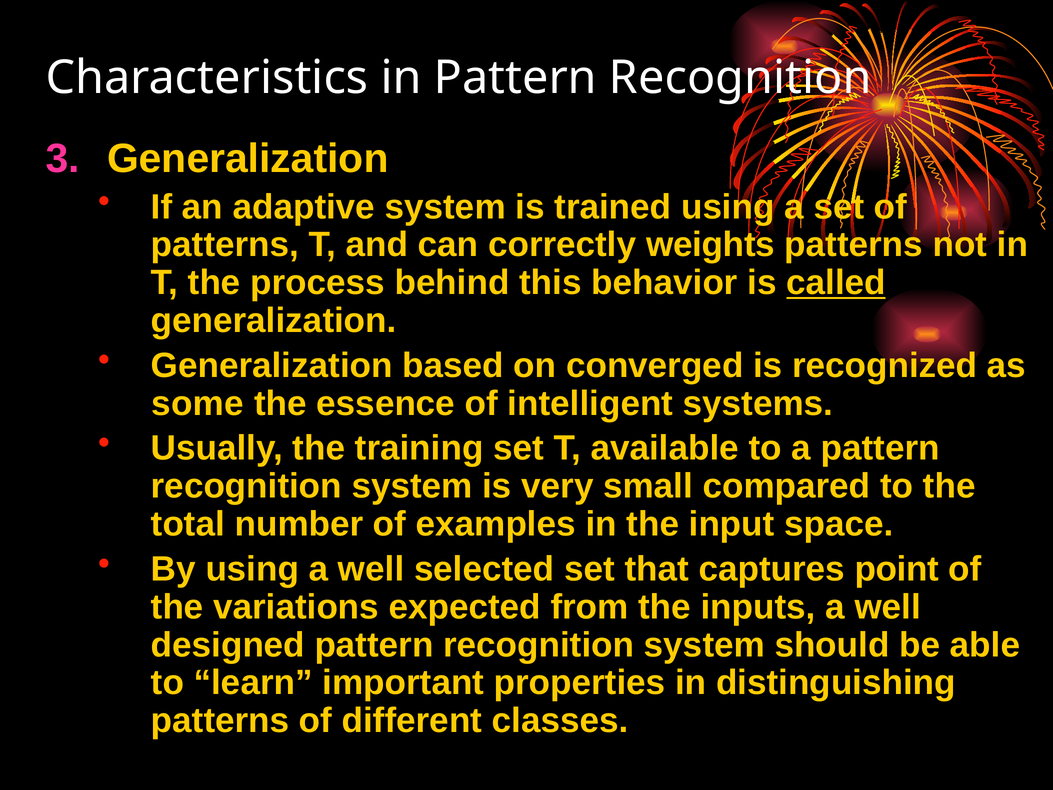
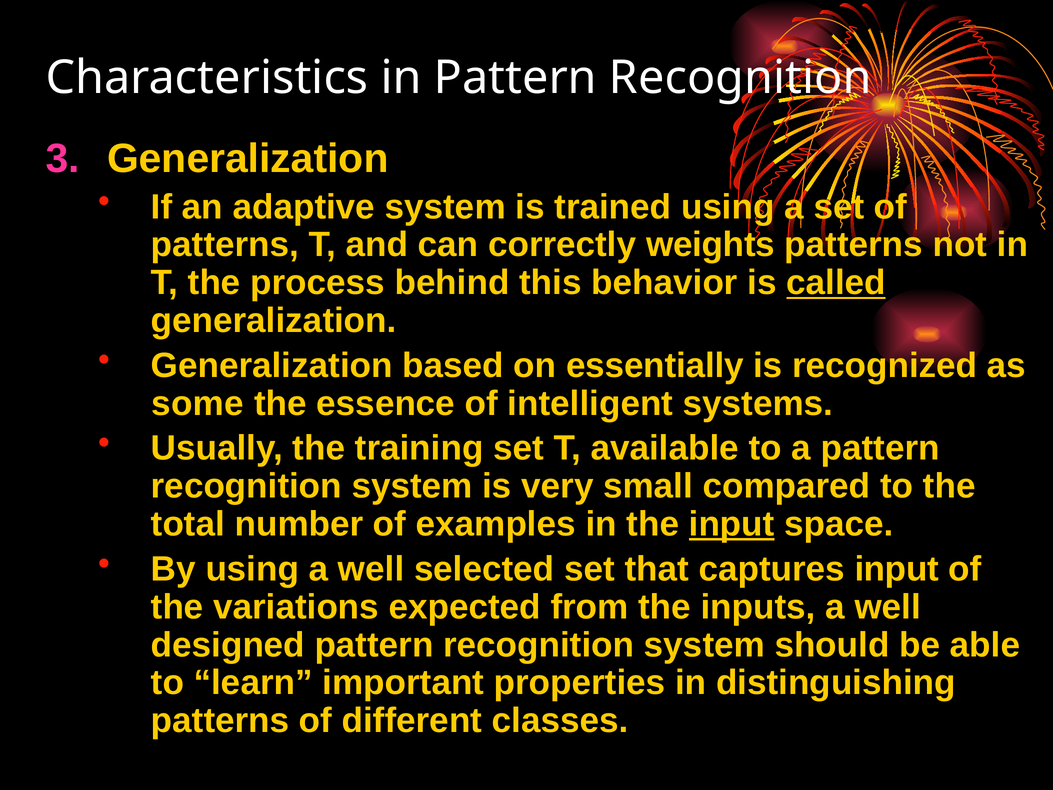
converged: converged -> essentially
input at (732, 524) underline: none -> present
captures point: point -> input
